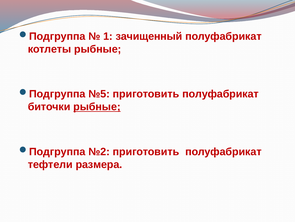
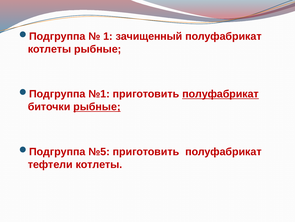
№5: №5 -> №1
полуфабрикат at (220, 94) underline: none -> present
№2: №2 -> №5
тефтели размера: размера -> котлеты
